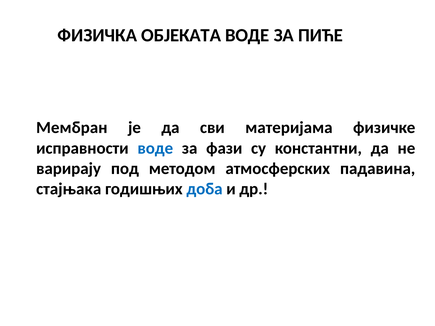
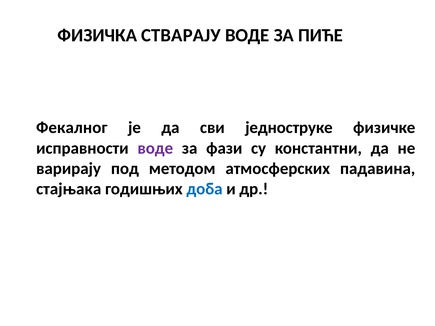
ОБЈЕКАТА: ОБЈЕКАТА -> СТВАРАЈУ
Мембран: Мембран -> Фекалног
материјама: материјама -> једноструке
воде at (155, 148) colour: blue -> purple
